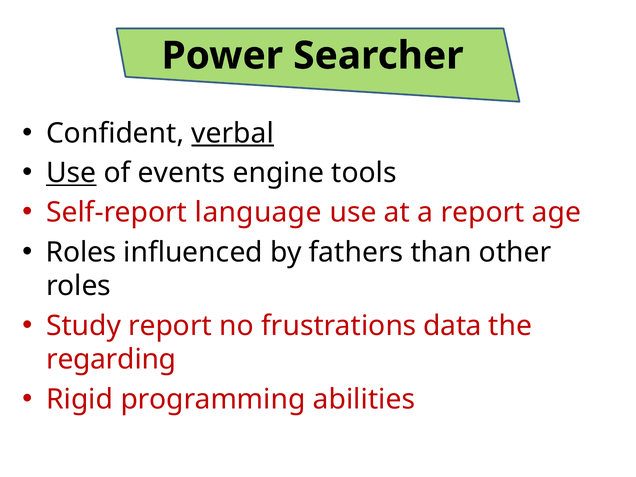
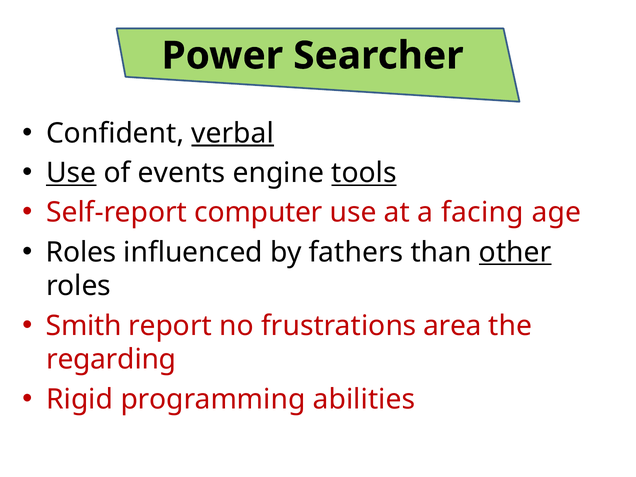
tools underline: none -> present
language: language -> computer
a report: report -> facing
other underline: none -> present
Study: Study -> Smith
data: data -> area
